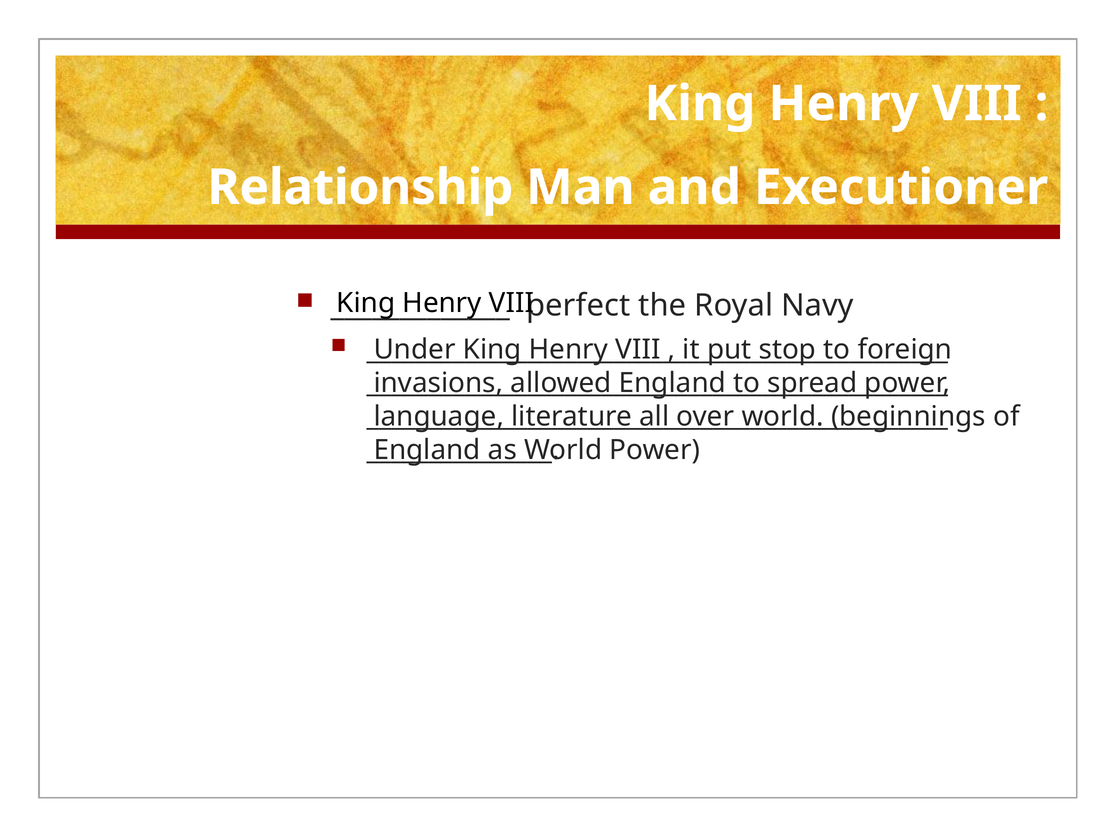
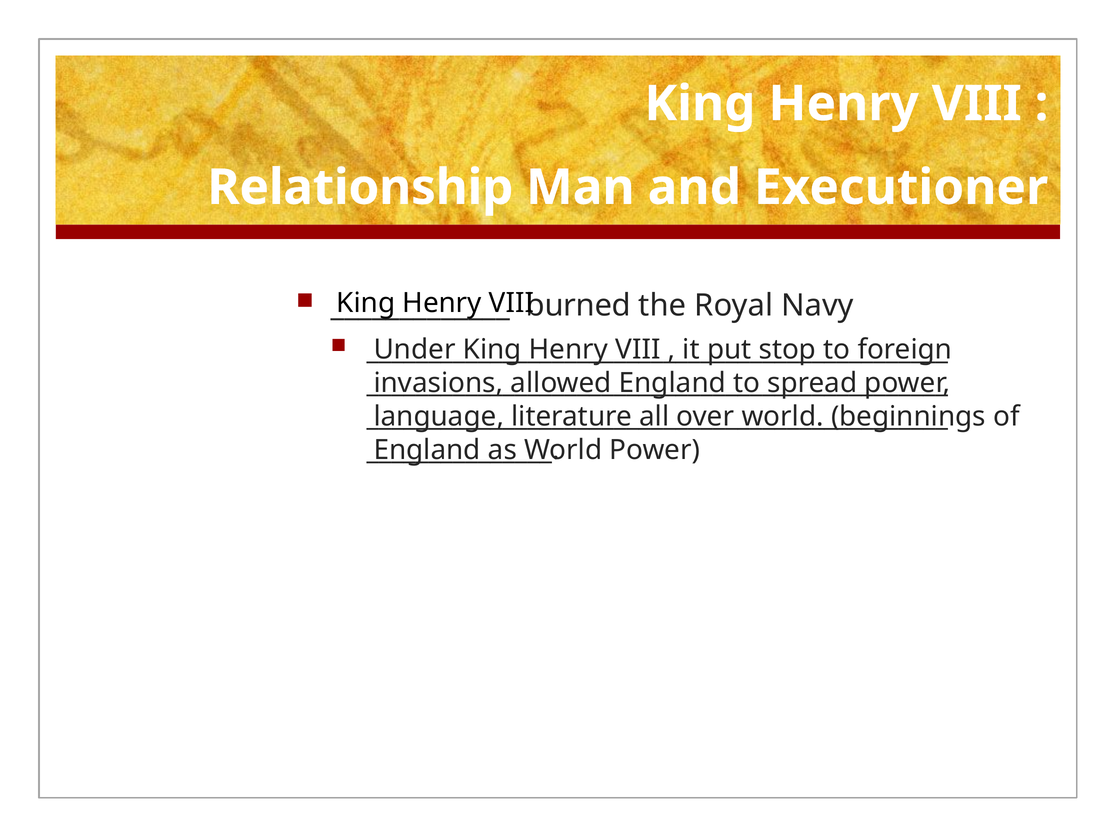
perfect: perfect -> burned
